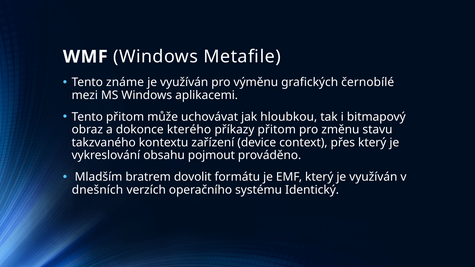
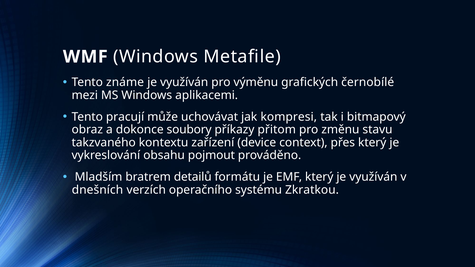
Tento přitom: přitom -> pracují
hloubkou: hloubkou -> kompresi
kterého: kterého -> soubory
dovolit: dovolit -> detailů
Identický: Identický -> Zkratkou
